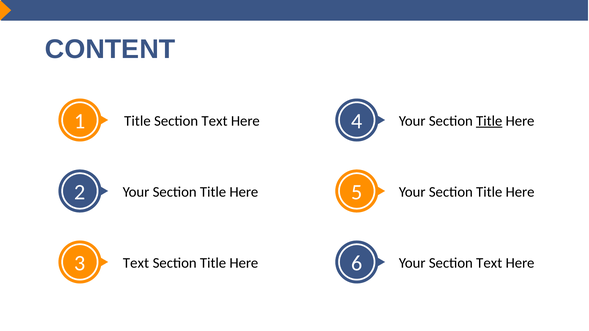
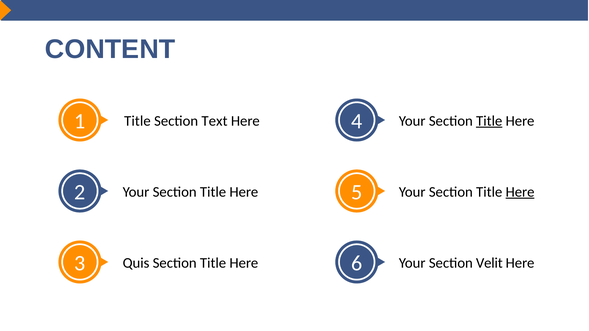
Here at (520, 192) underline: none -> present
Text at (136, 263): Text -> Quis
Your Section Text: Text -> Velit
